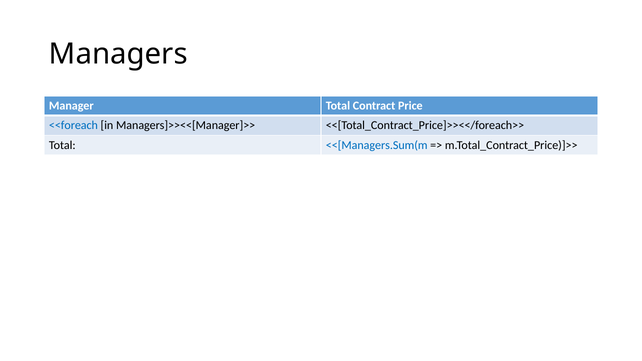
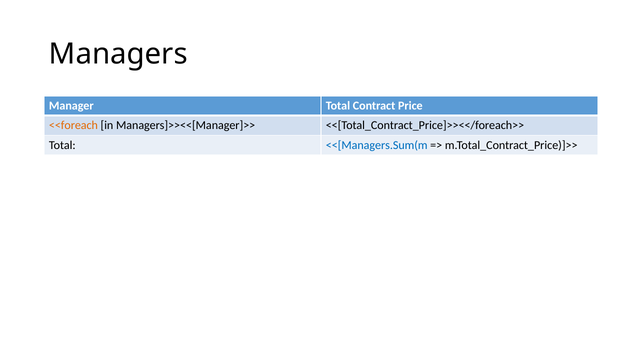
<<foreach colour: blue -> orange
